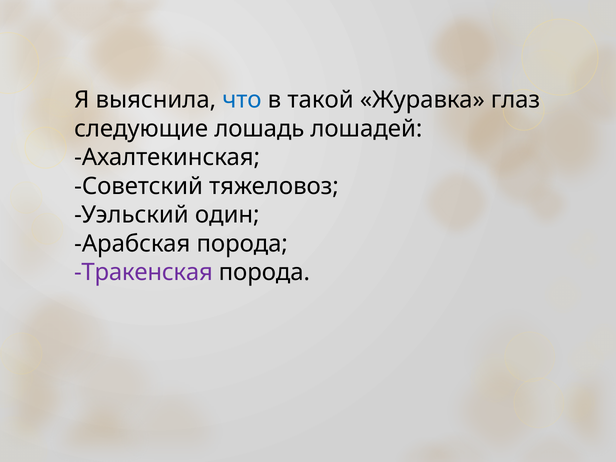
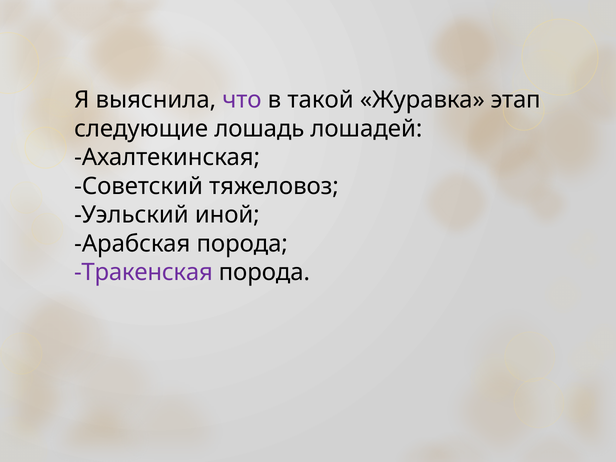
что colour: blue -> purple
глаз: глаз -> этап
один: один -> иной
